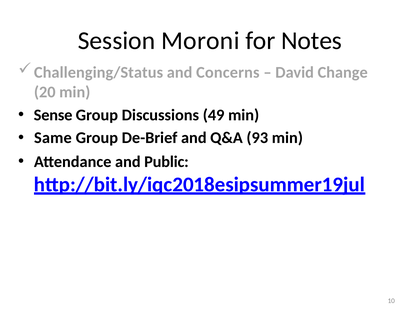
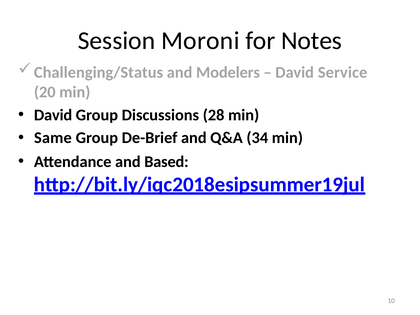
Concerns: Concerns -> Modelers
Change: Change -> Service
Sense at (53, 115): Sense -> David
49: 49 -> 28
93: 93 -> 34
Public: Public -> Based
